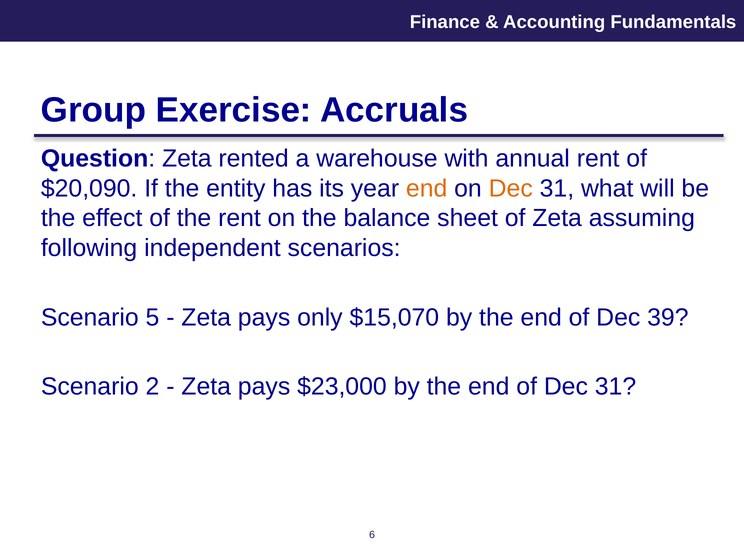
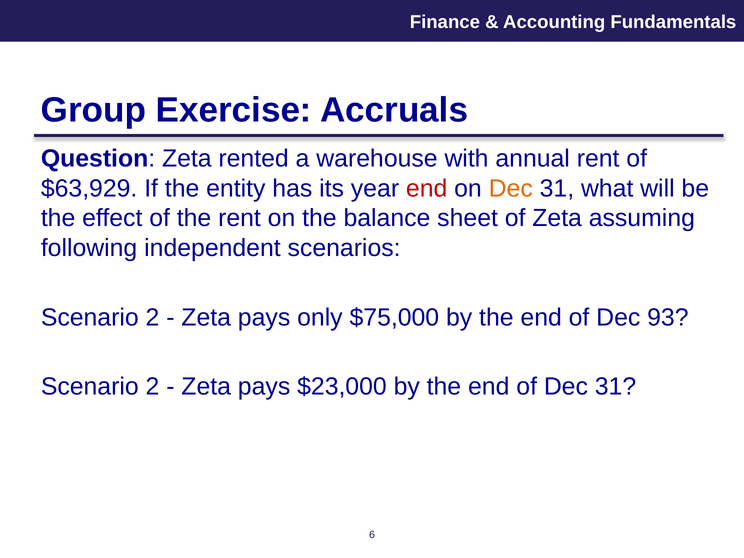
$20,090: $20,090 -> $63,929
end at (427, 188) colour: orange -> red
5 at (152, 317): 5 -> 2
$15,070: $15,070 -> $75,000
39: 39 -> 93
